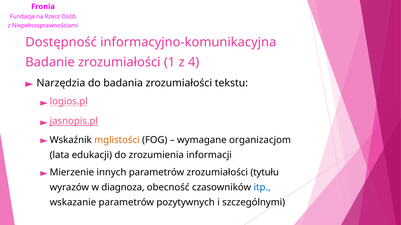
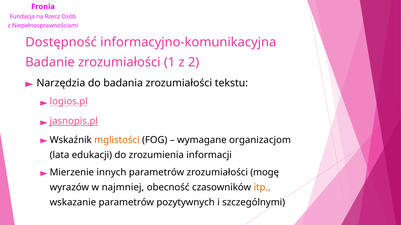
4: 4 -> 2
tytułu: tytułu -> mogę
diagnoza: diagnoza -> najmniej
itp colour: blue -> orange
